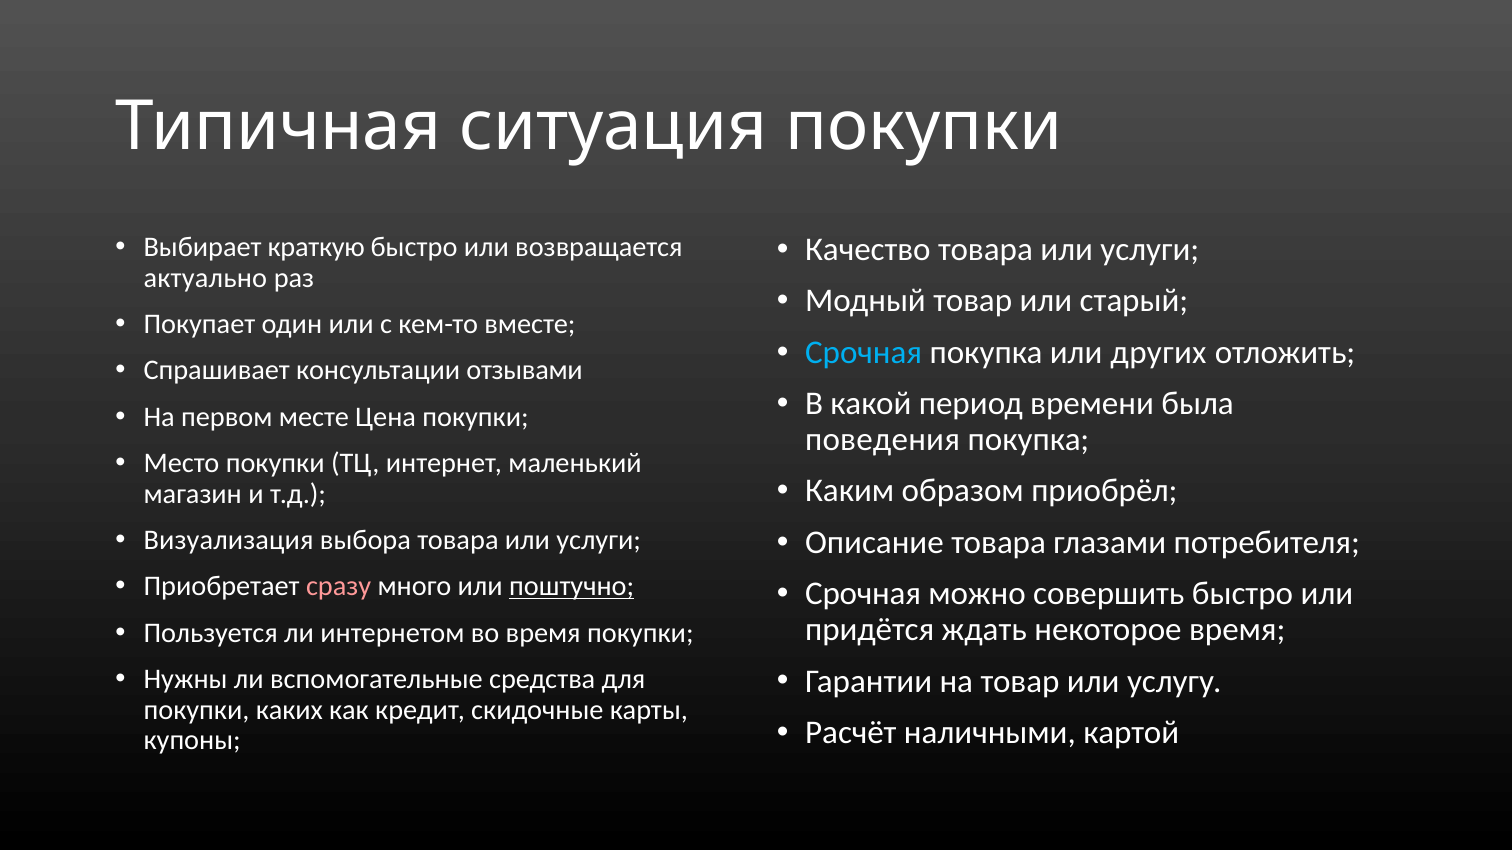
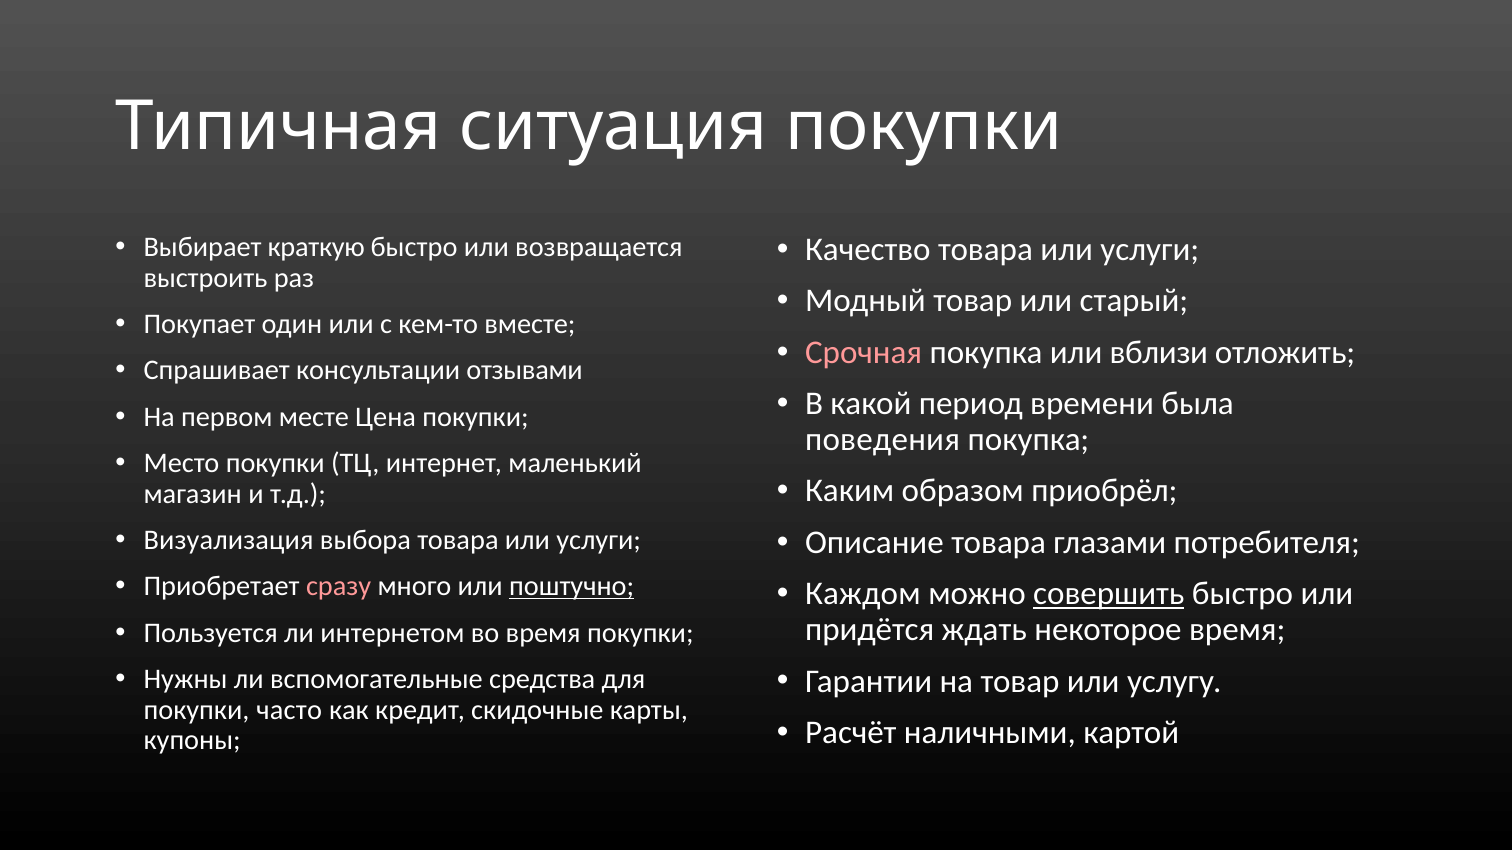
актуально: актуально -> выстроить
Срочная at (864, 353) colour: light blue -> pink
других: других -> вблизи
Срочная at (863, 594): Срочная -> Каждом
совершить underline: none -> present
каких: каких -> часто
